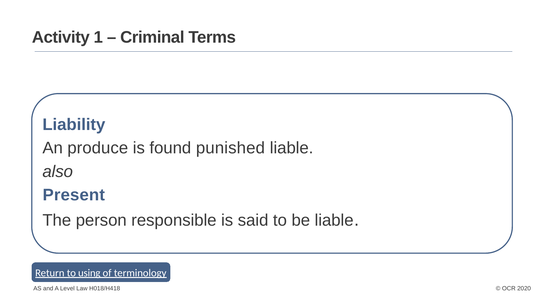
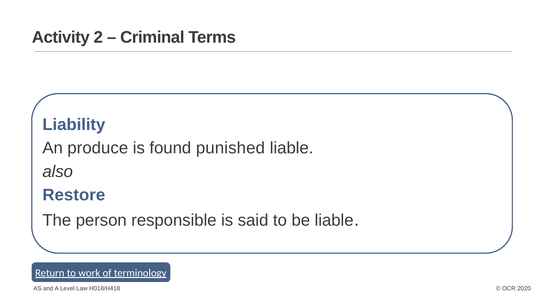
1: 1 -> 2
Present: Present -> Restore
using: using -> work
